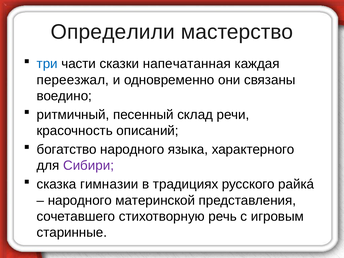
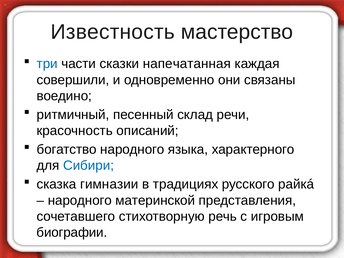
Определили: Определили -> Известность
переезжал: переезжал -> совершили
Сибири colour: purple -> blue
старинные: старинные -> биографии
